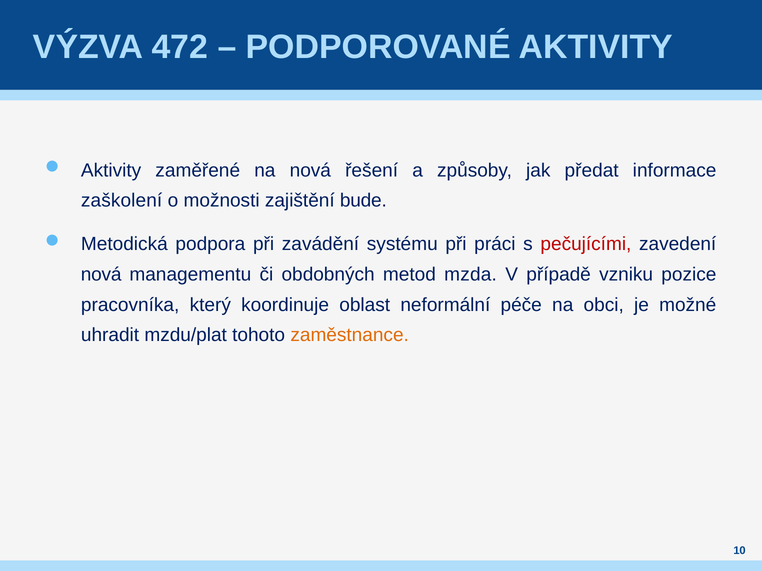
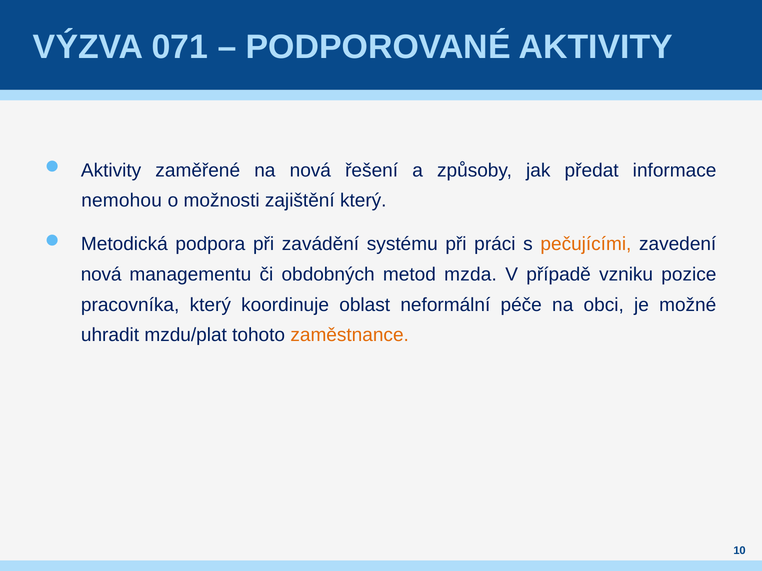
472: 472 -> 071
zaškolení: zaškolení -> nemohou
zajištění bude: bude -> který
pečujícími colour: red -> orange
